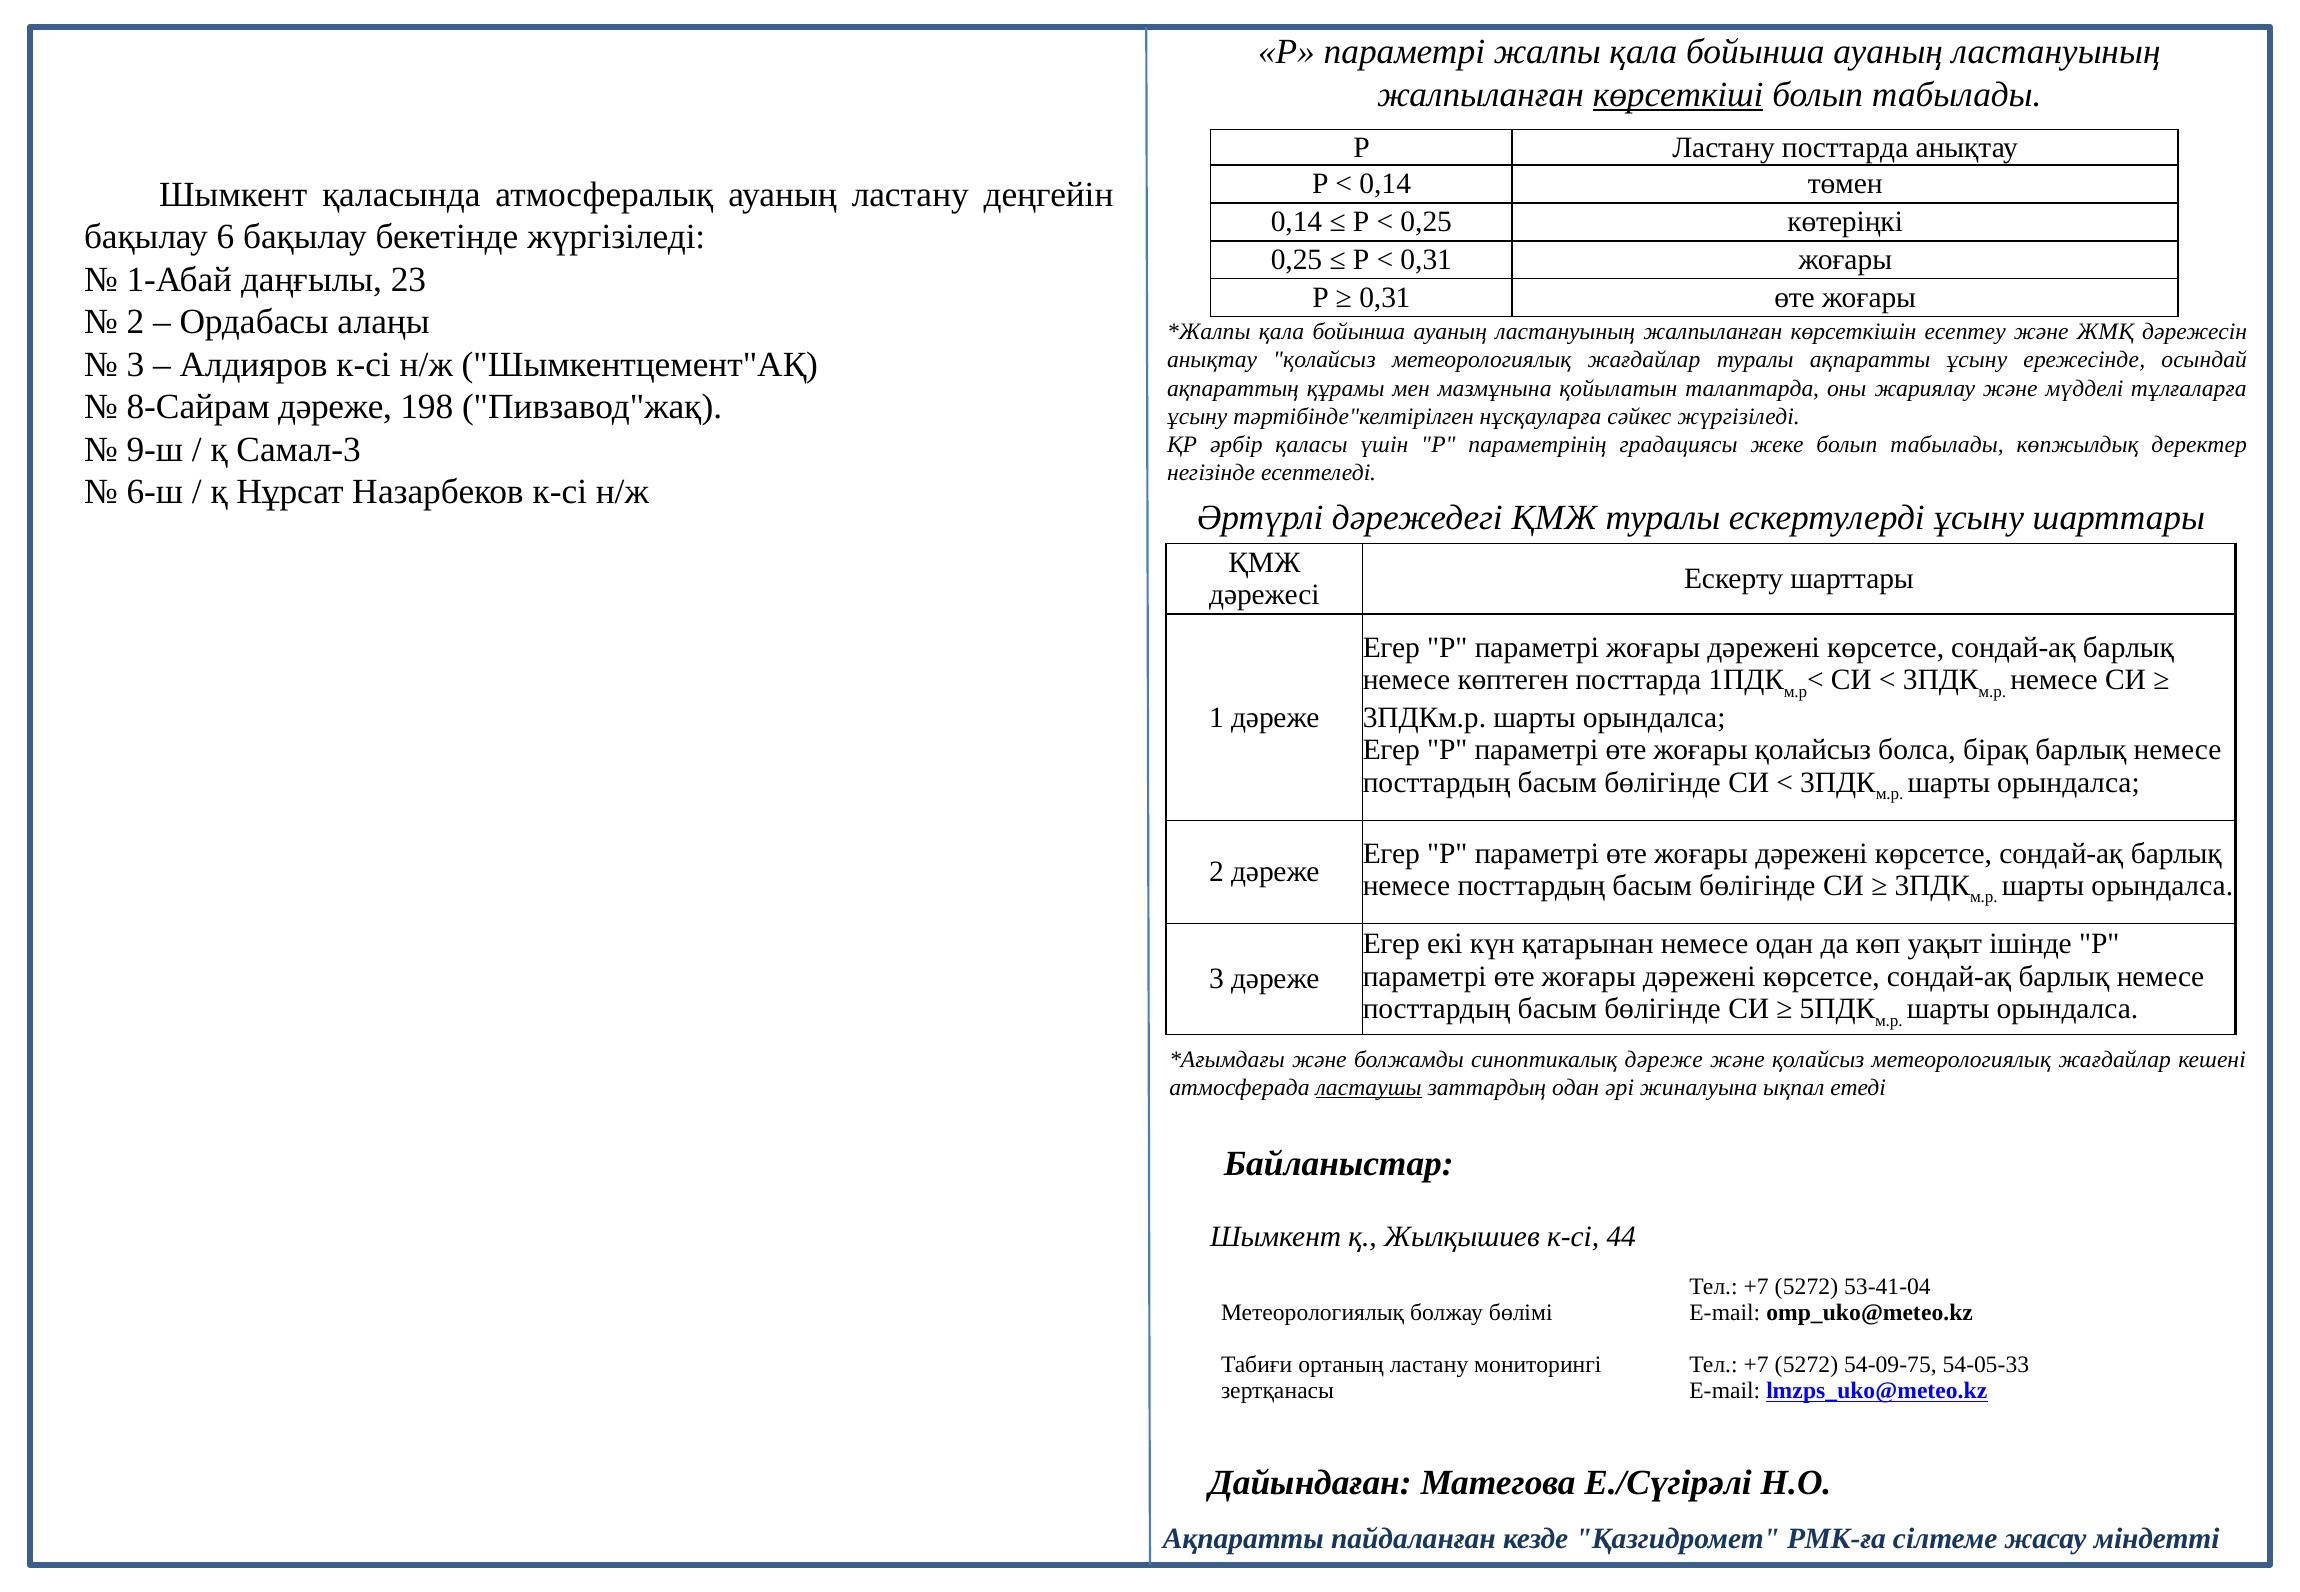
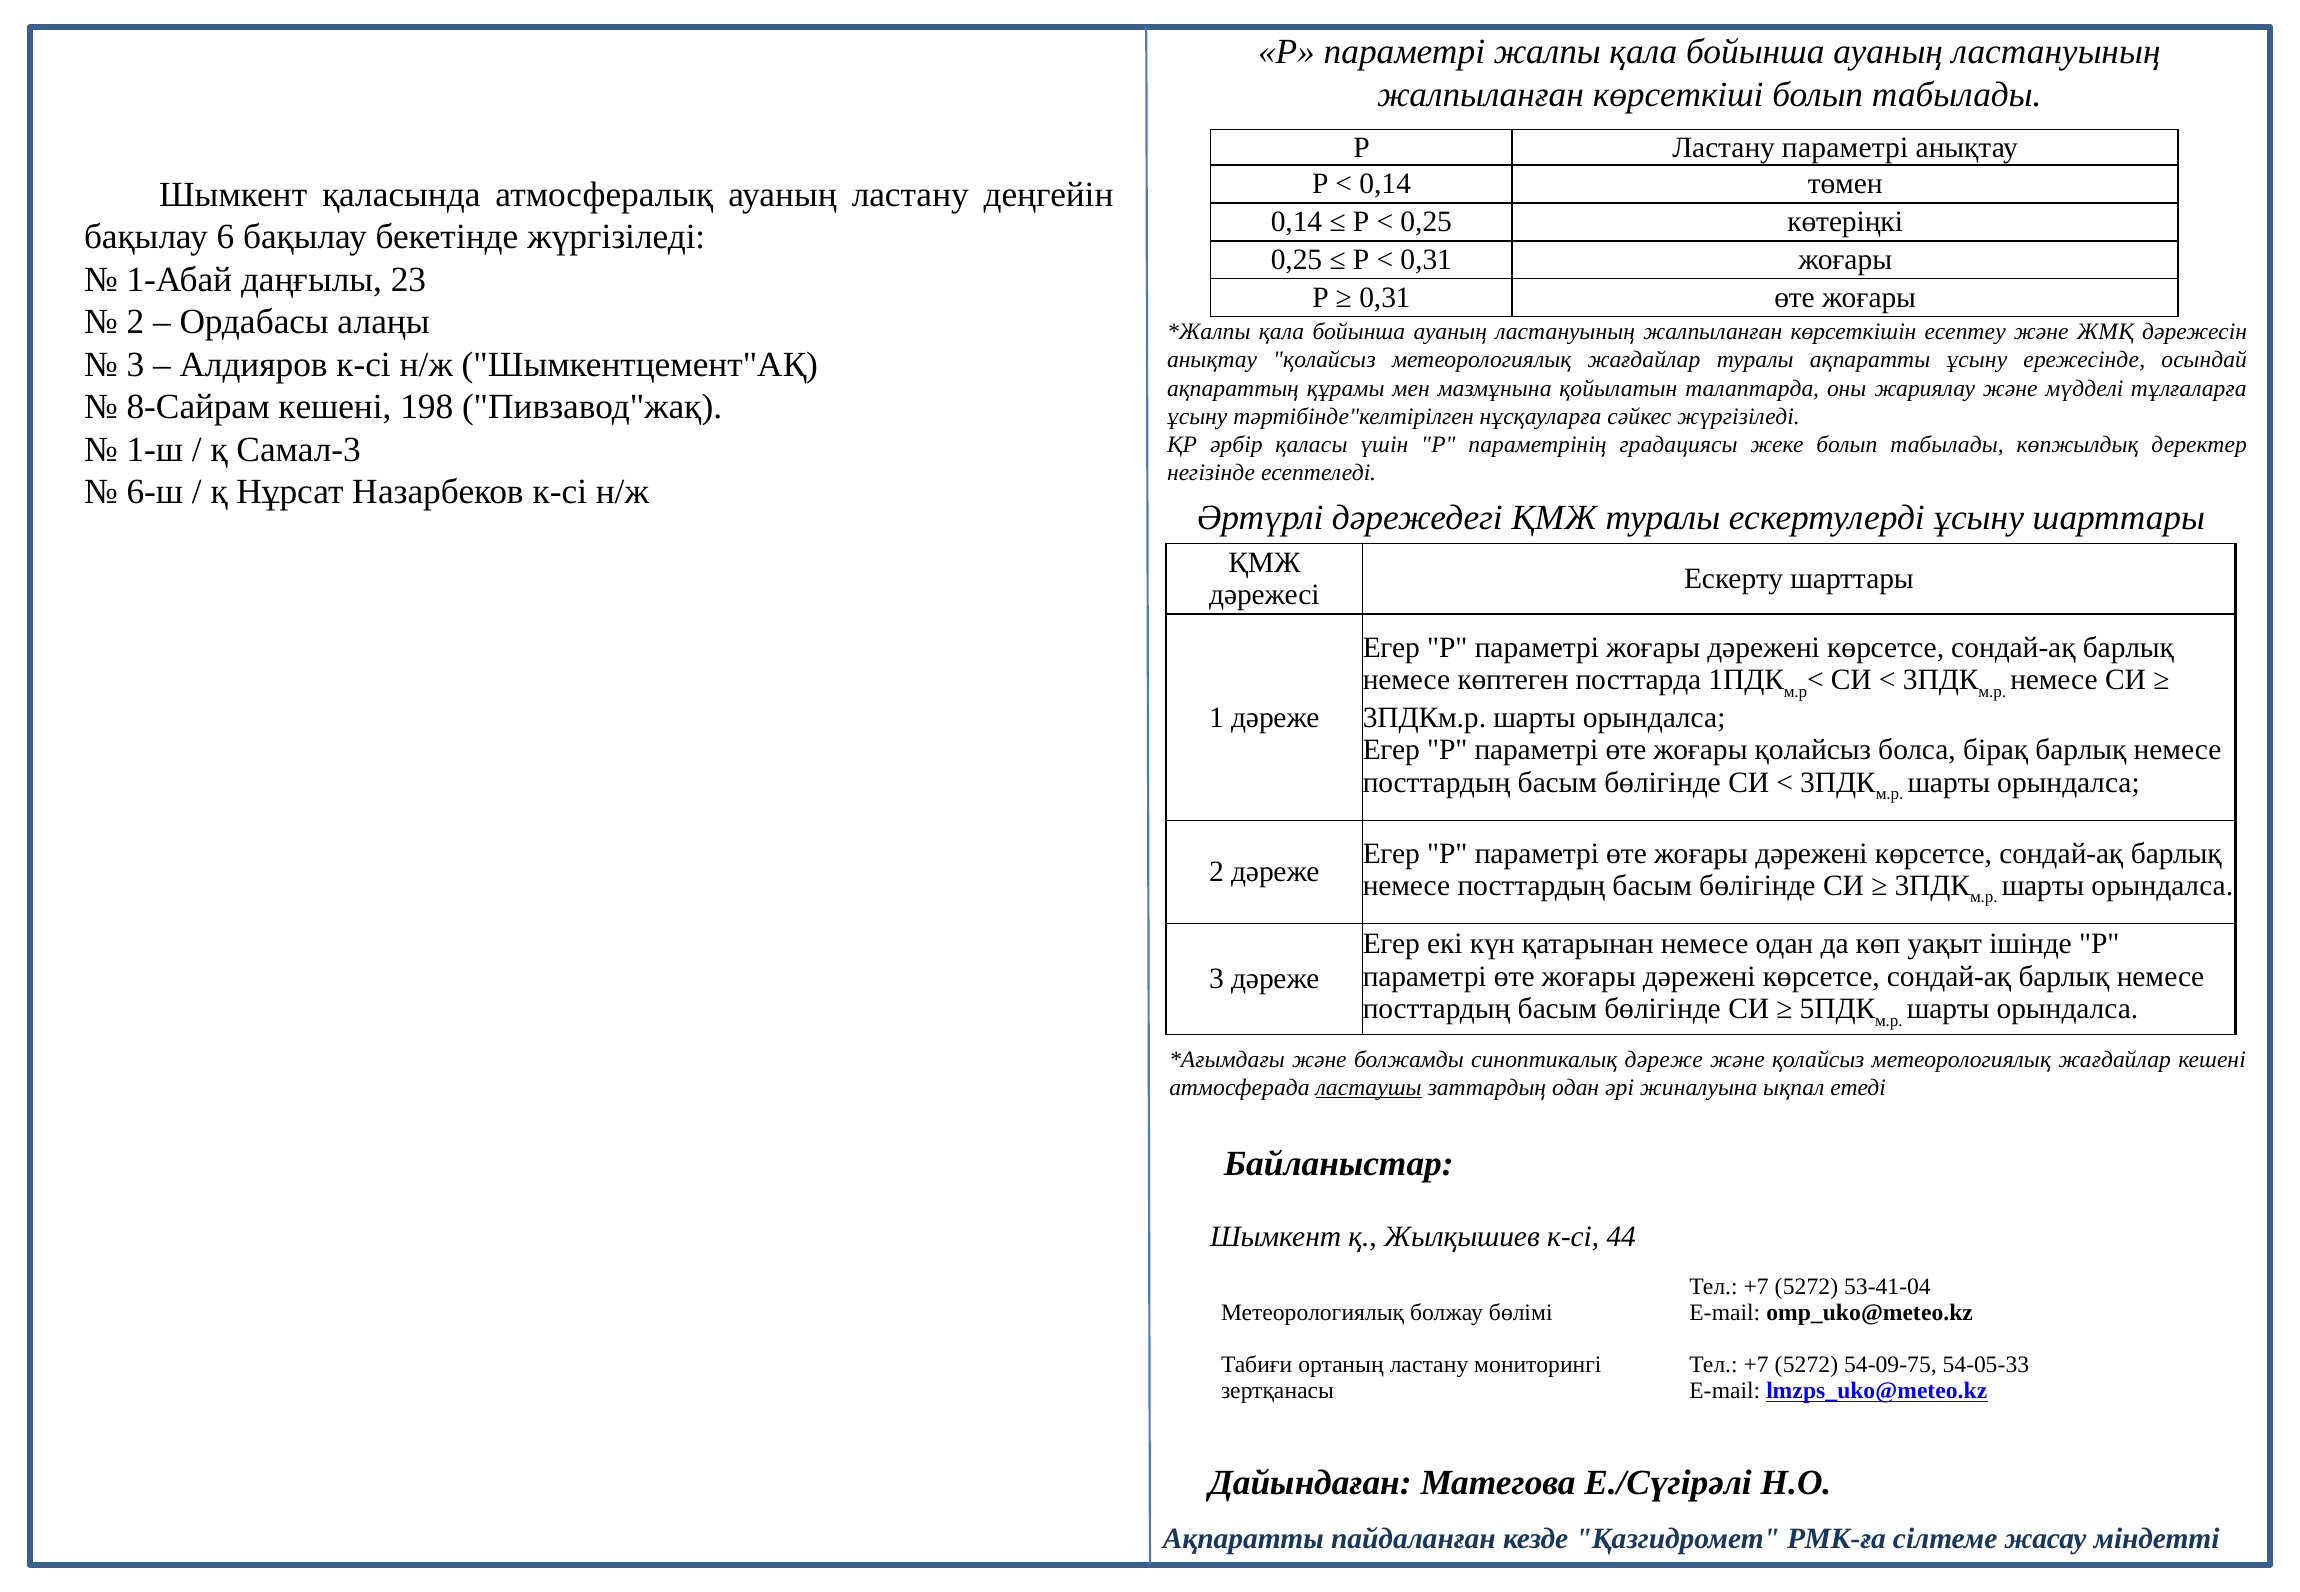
көрсеткіші underline: present -> none
Ластану посттарда: посттарда -> параметрі
8-Сайрам дәреже: дәреже -> кешені
9-ш: 9-ш -> 1-ш
